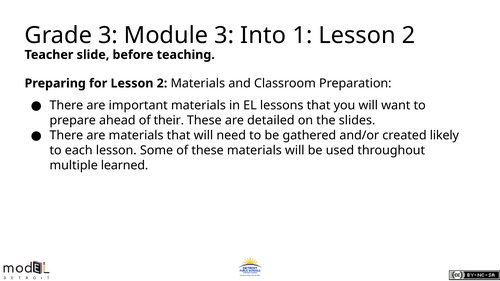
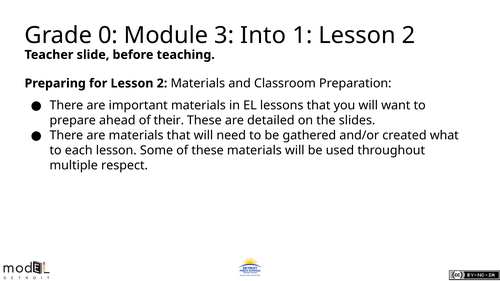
Grade 3: 3 -> 0
likely: likely -> what
learned: learned -> respect
